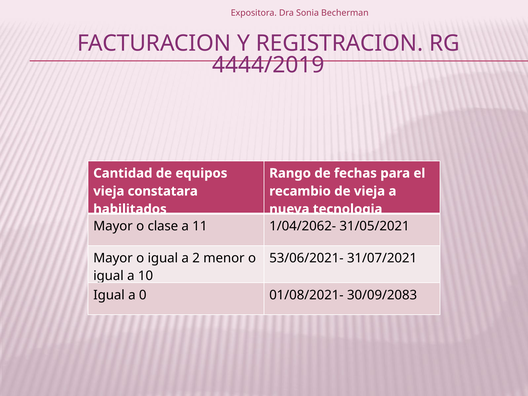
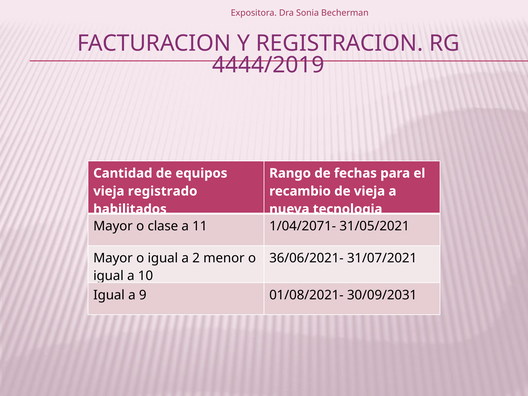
constatara: constatara -> registrado
1/04/2062-: 1/04/2062- -> 1/04/2071-
53/06/2021-: 53/06/2021- -> 36/06/2021-
0: 0 -> 9
30/09/2083: 30/09/2083 -> 30/09/2031
